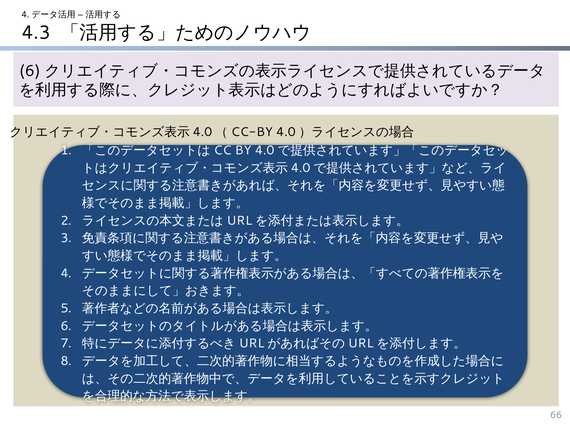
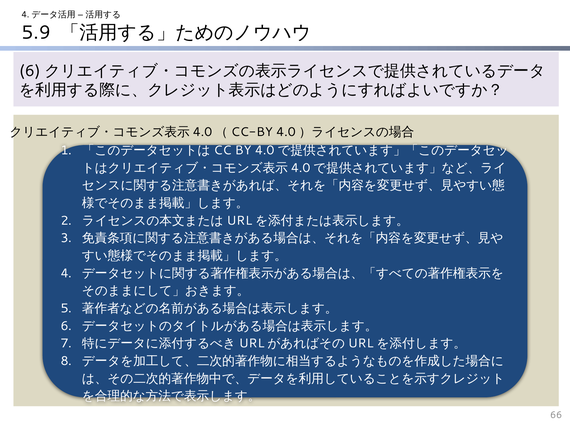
4.3: 4.3 -> 5.9
